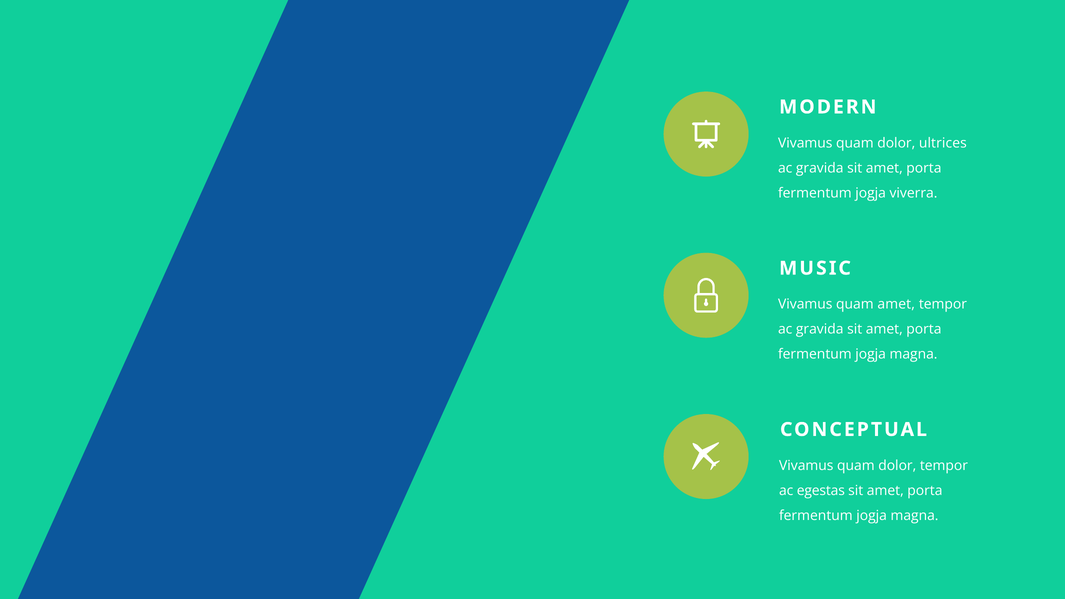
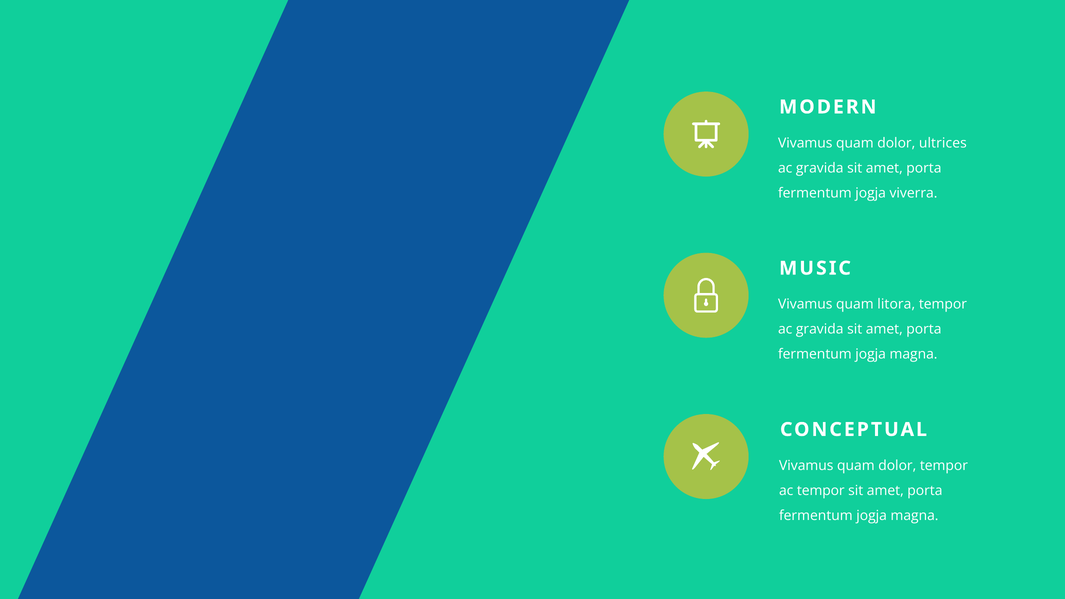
quam amet: amet -> litora
ac egestas: egestas -> tempor
